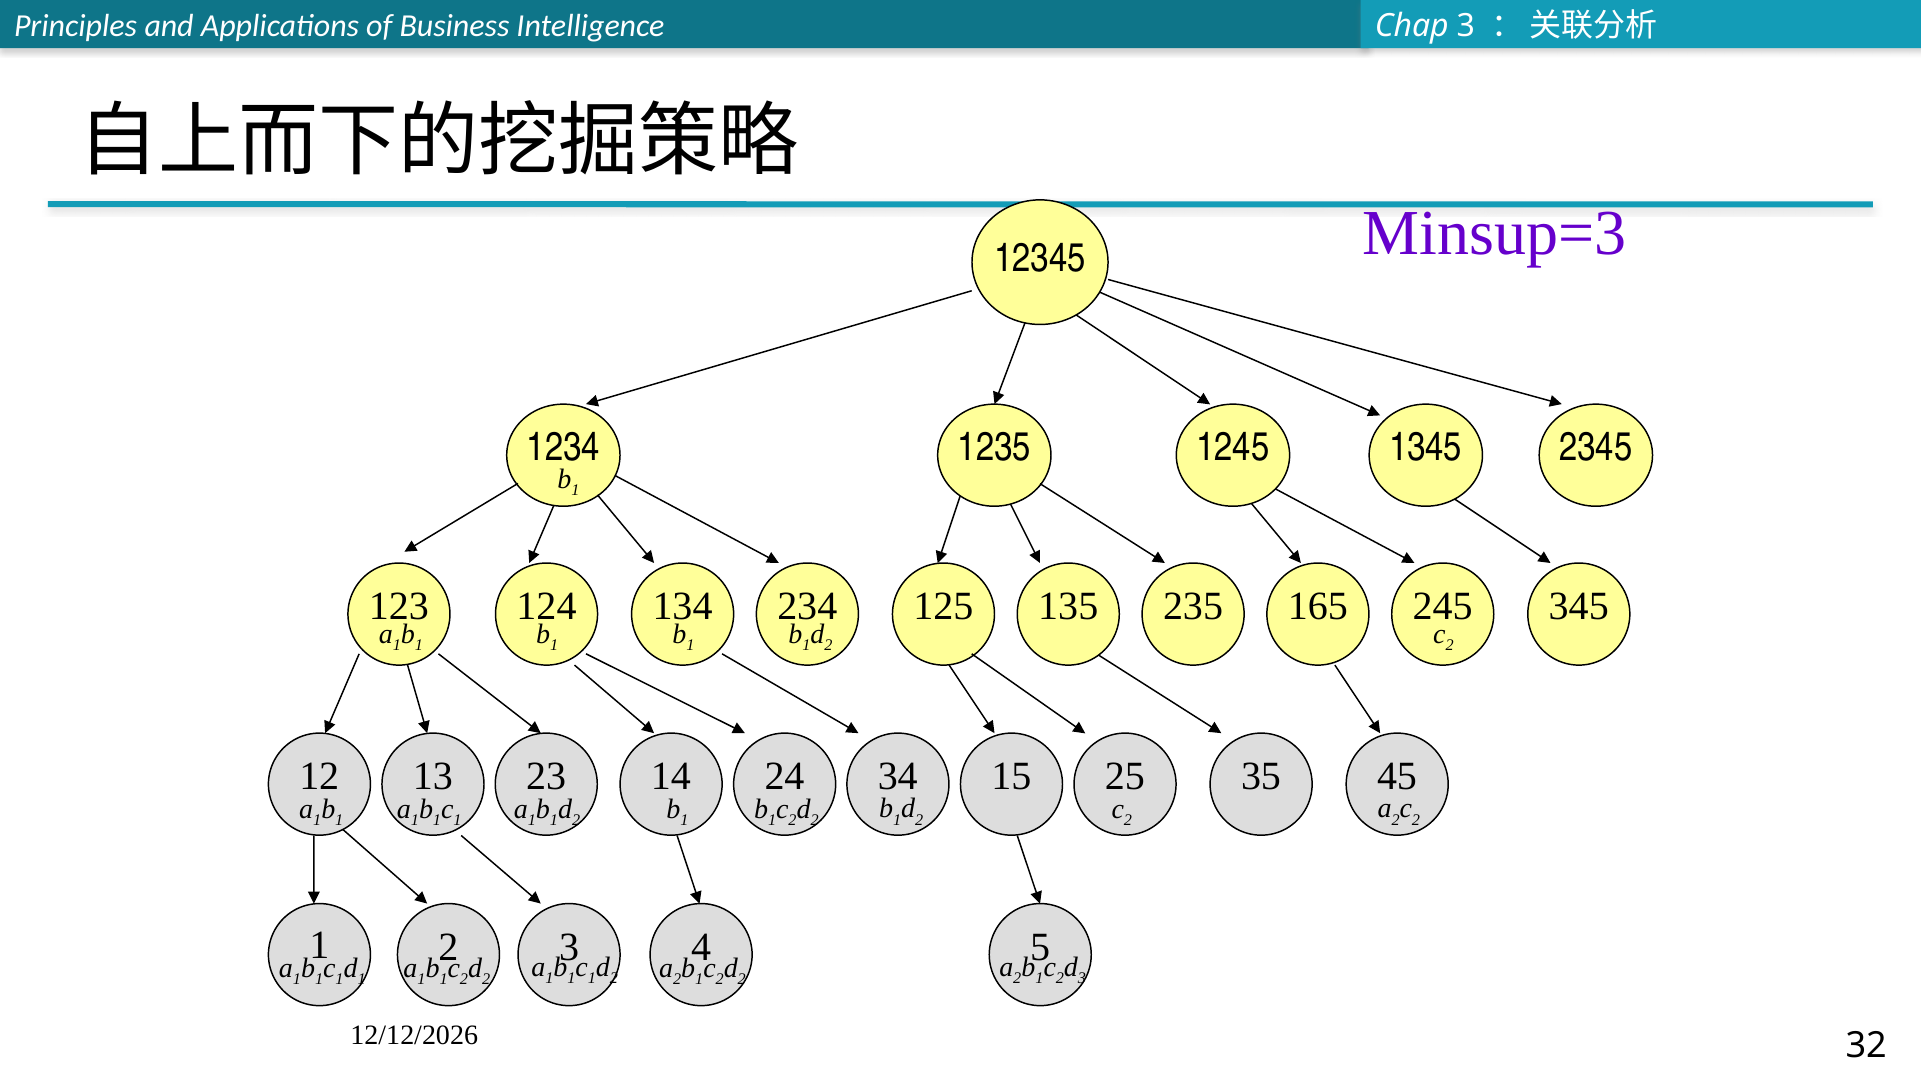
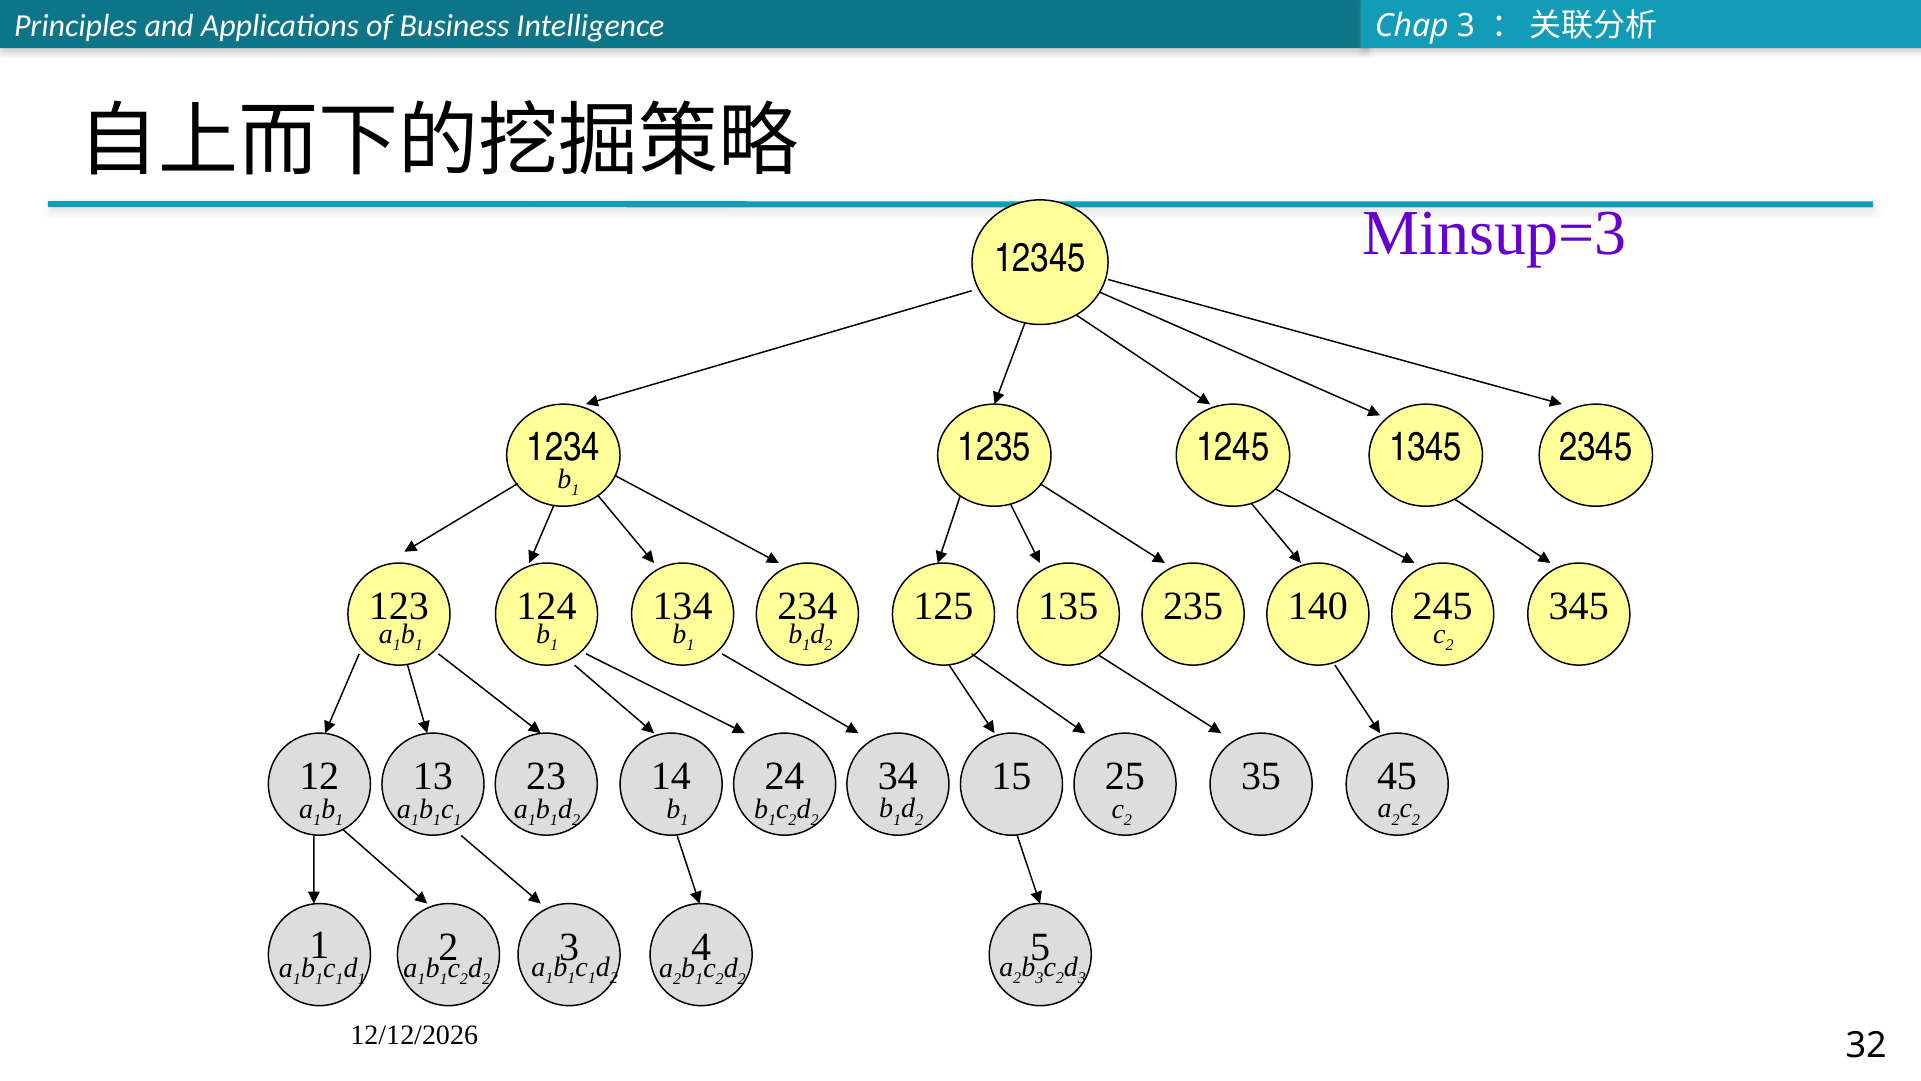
165: 165 -> 140
1 at (1039, 978): 1 -> 3
